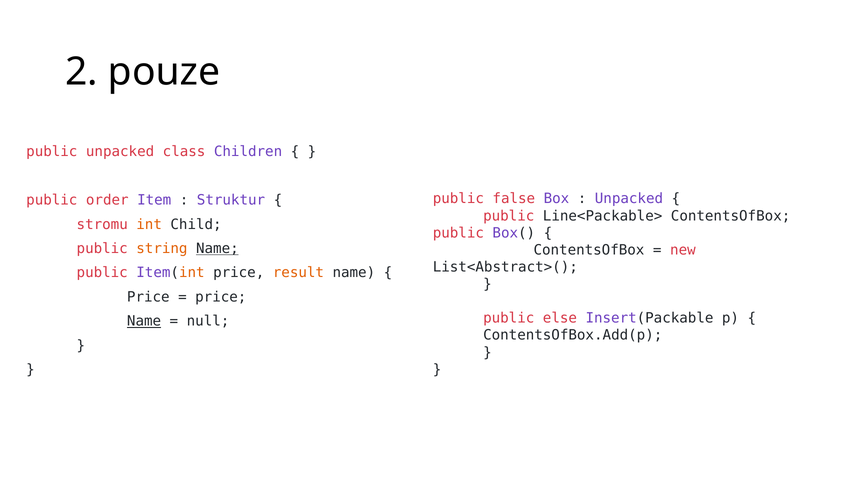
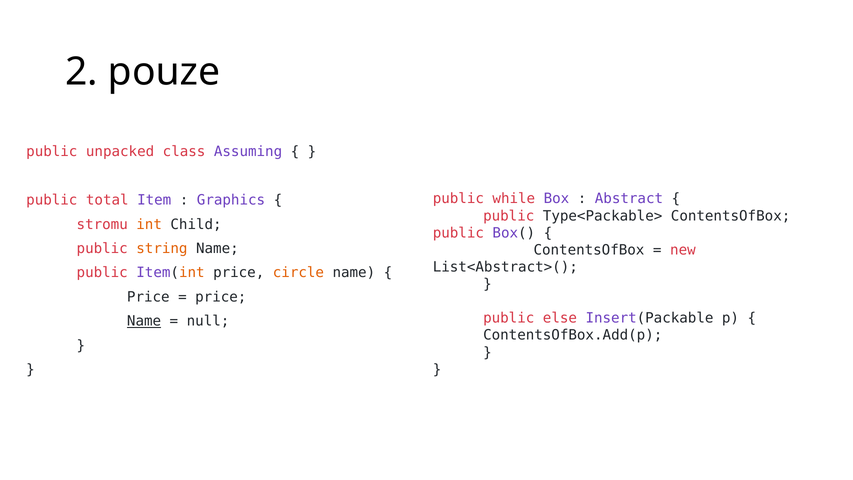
Children: Children -> Assuming
false: false -> while
Unpacked at (629, 199): Unpacked -> Abstract
order: order -> total
Struktur: Struktur -> Graphics
Line<Packable>: Line<Packable> -> Type<Packable>
Name at (217, 248) underline: present -> none
result: result -> circle
